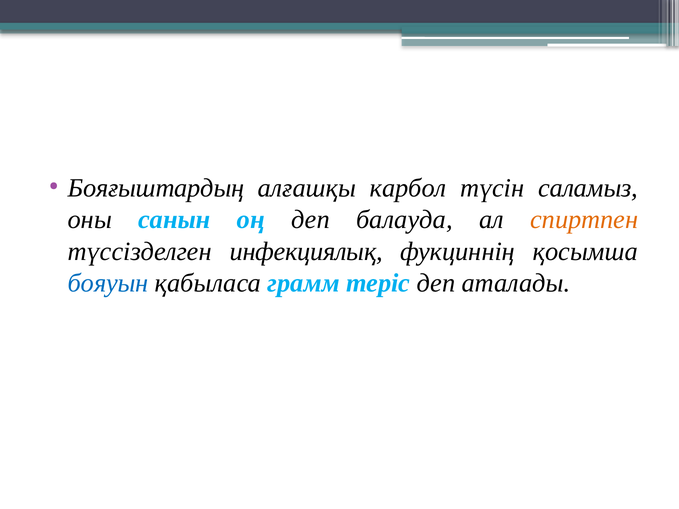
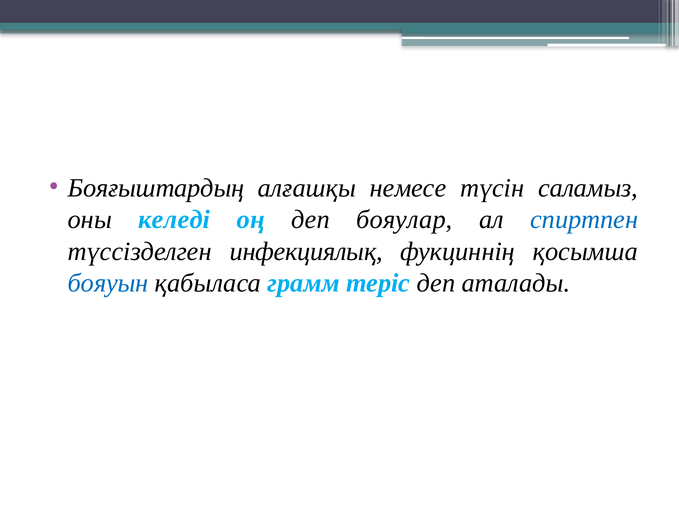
карбол: карбол -> немесе
санын: санын -> келеді
балауда: балауда -> бояулар
спиртпен colour: orange -> blue
